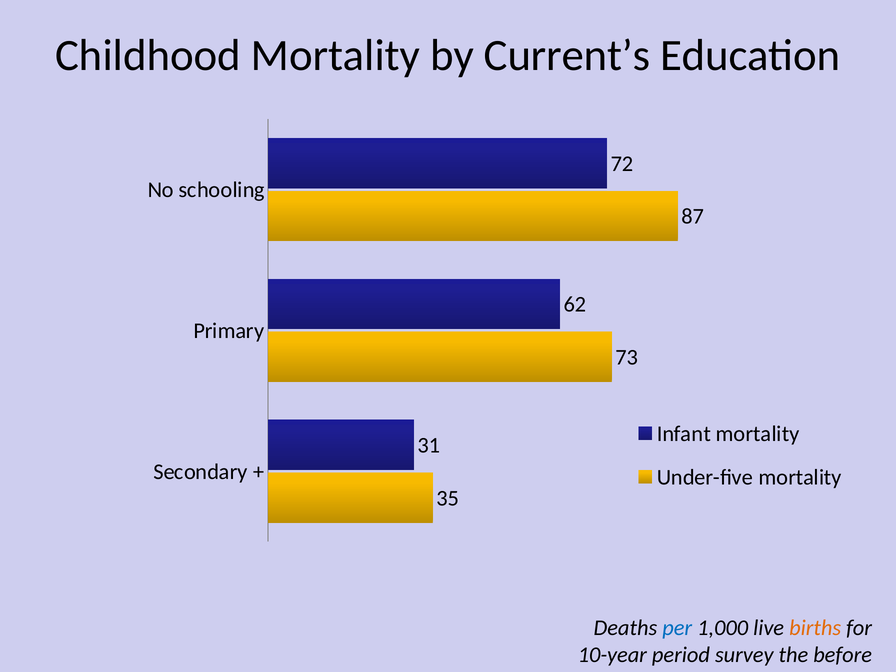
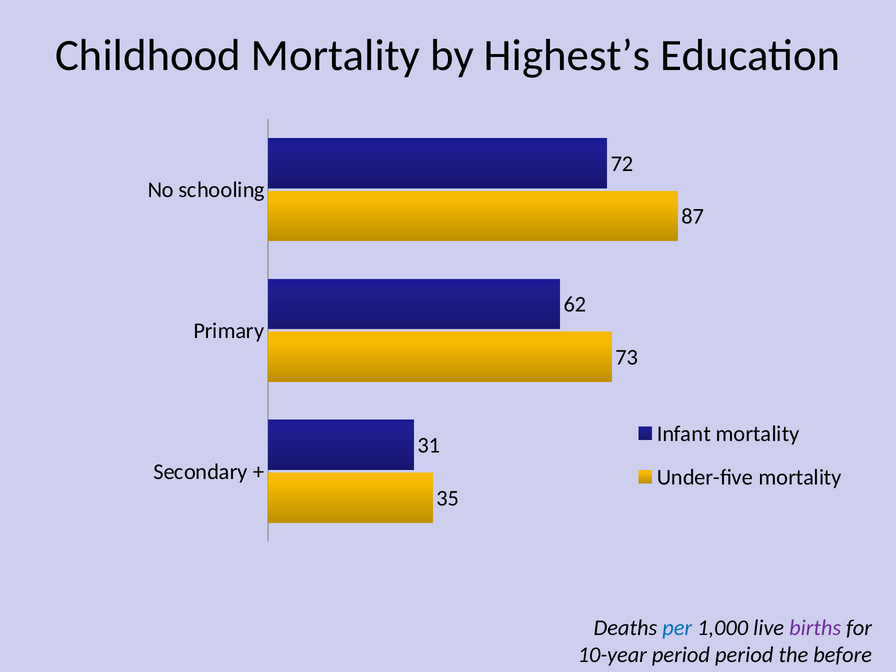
Current’s: Current’s -> Highest’s
births colour: orange -> purple
period survey: survey -> period
